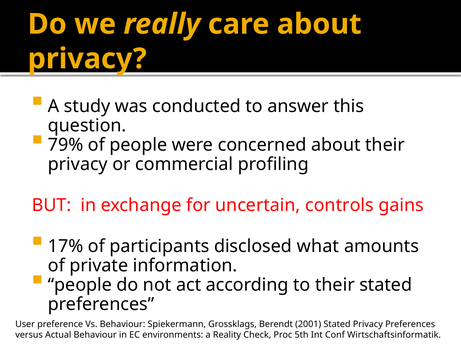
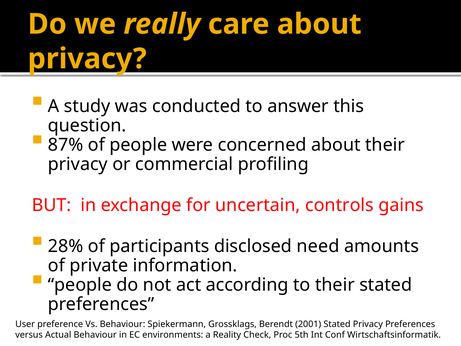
79%: 79% -> 87%
17%: 17% -> 28%
what: what -> need
